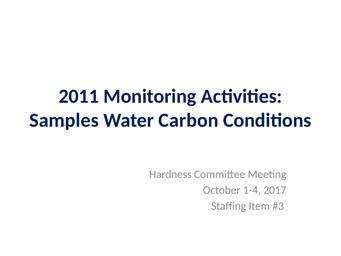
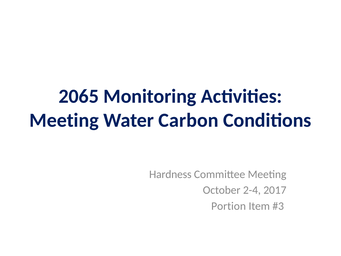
2011: 2011 -> 2065
Samples at (64, 120): Samples -> Meeting
1-4: 1-4 -> 2-4
Staffing: Staffing -> Portion
